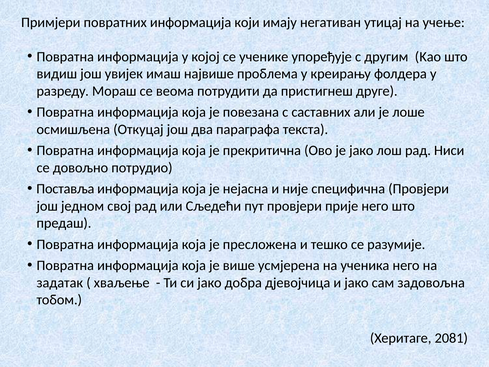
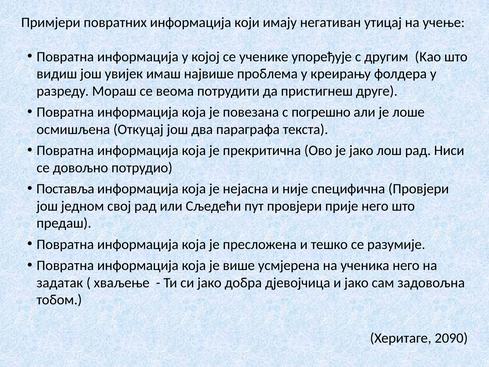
саставних: саставних -> погрешно
2081: 2081 -> 2090
